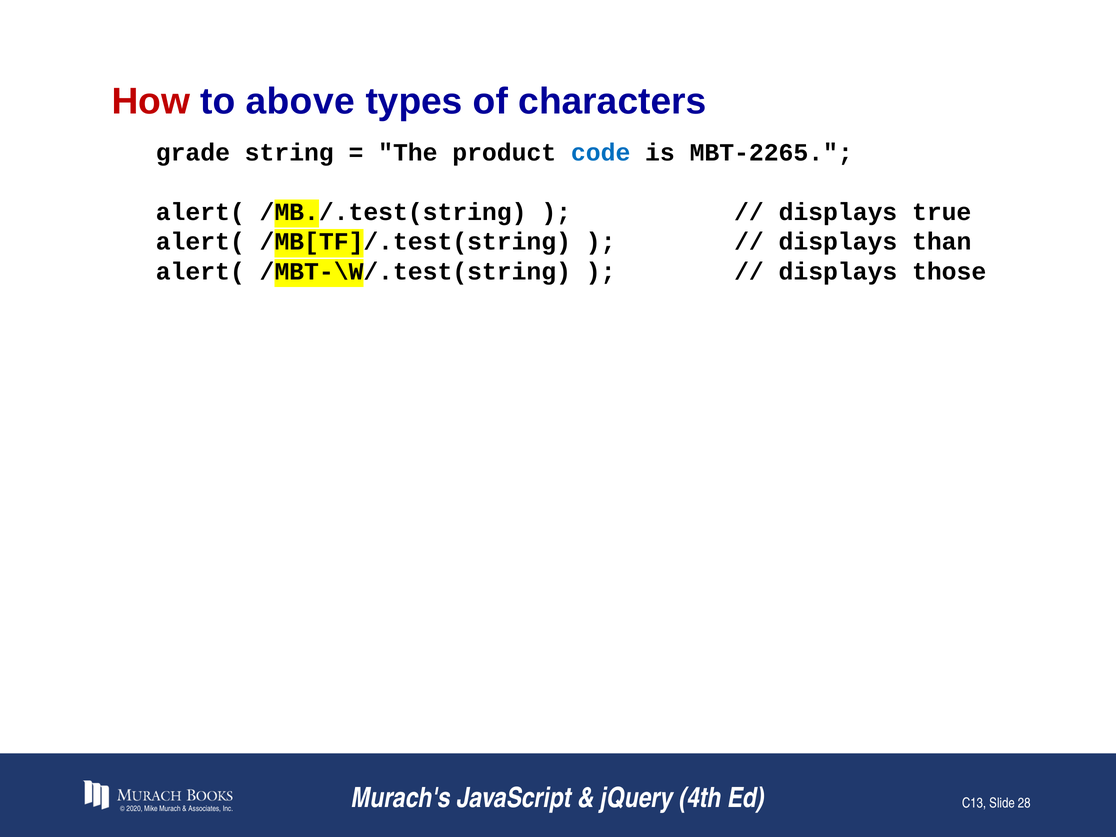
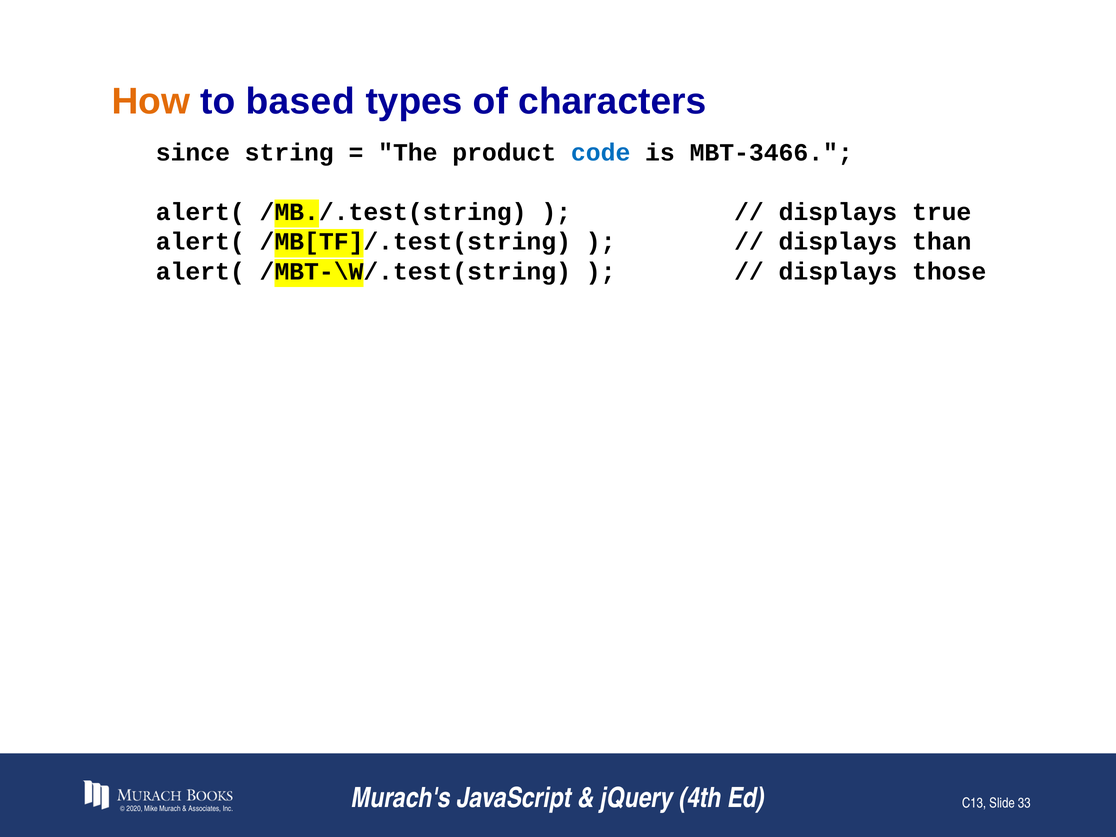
How colour: red -> orange
above: above -> based
grade: grade -> since
MBT-2265: MBT-2265 -> MBT-3466
28: 28 -> 33
